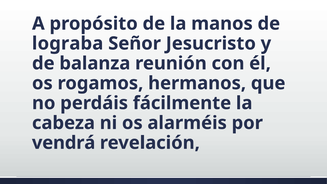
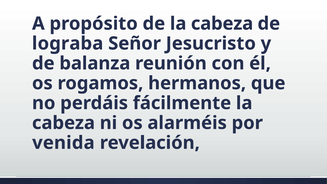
de la manos: manos -> cabeza
vendrá: vendrá -> venida
